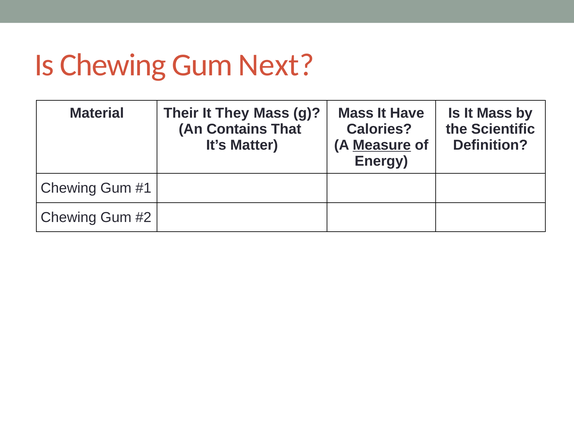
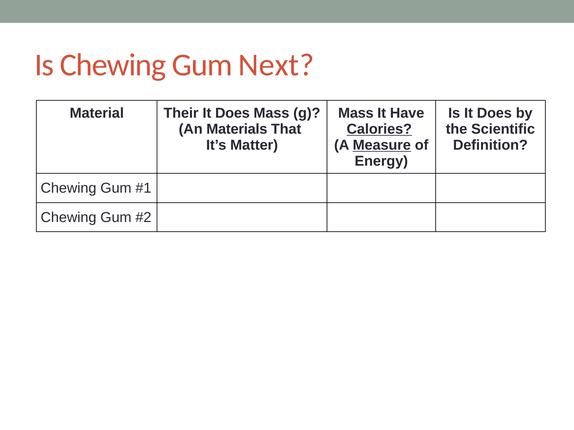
They at (232, 113): They -> Does
Is It Mass: Mass -> Does
Contains: Contains -> Materials
Calories underline: none -> present
